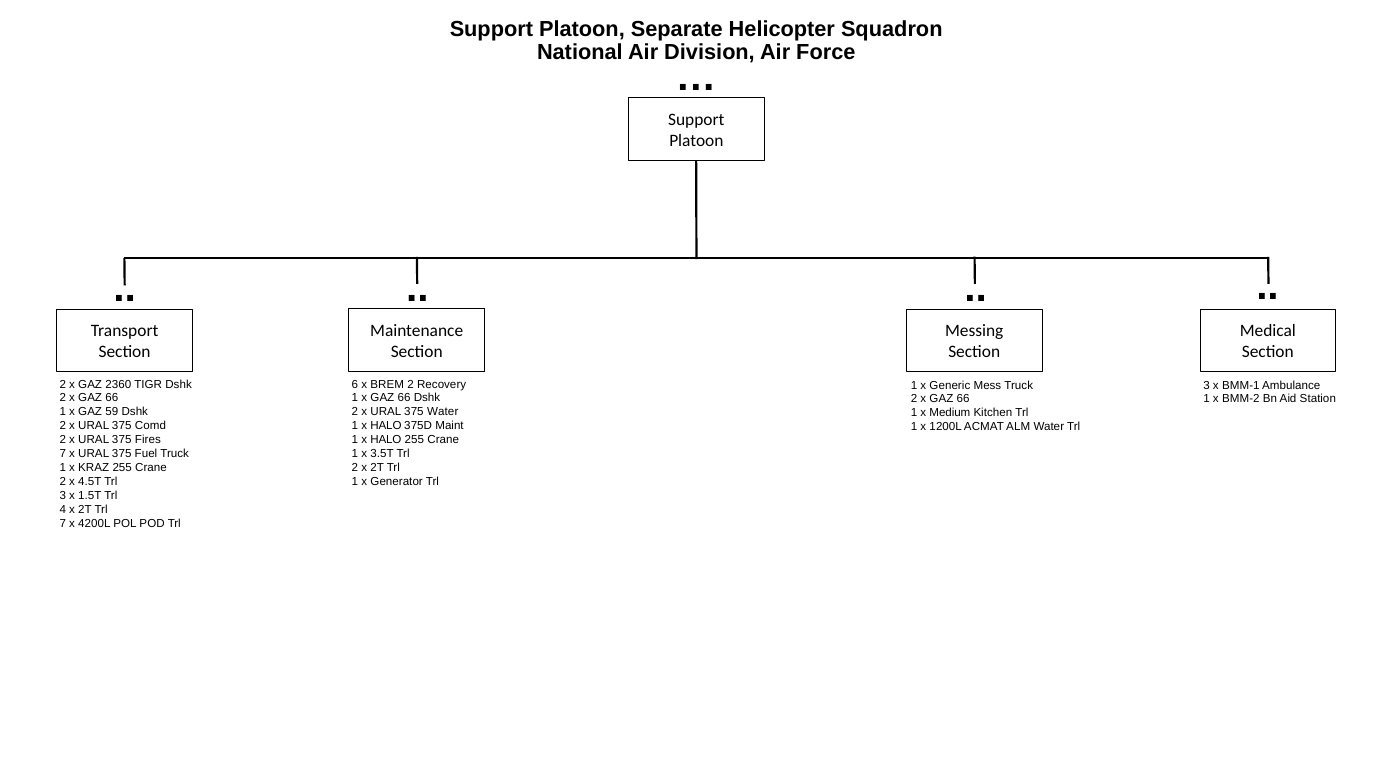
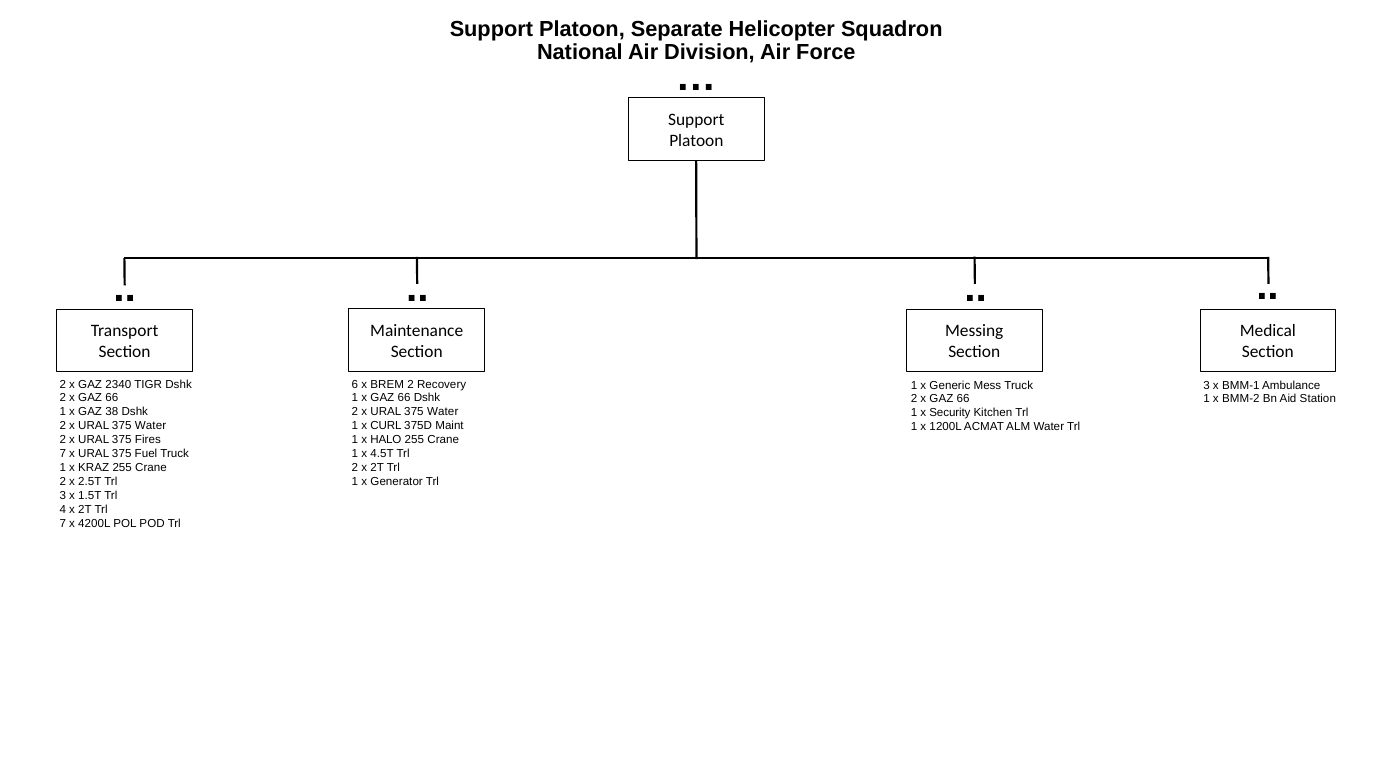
2360: 2360 -> 2340
59: 59 -> 38
Medium: Medium -> Security
Comd at (151, 426): Comd -> Water
HALO at (386, 426): HALO -> CURL
3.5T: 3.5T -> 4.5T
4.5T: 4.5T -> 2.5T
